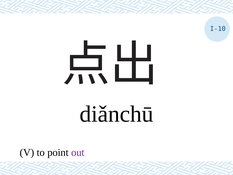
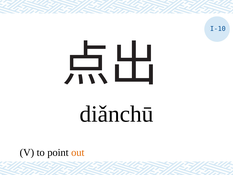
out colour: purple -> orange
